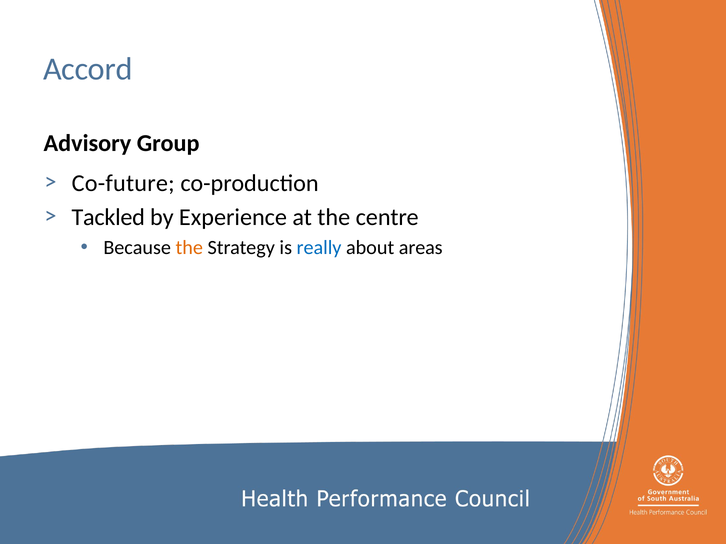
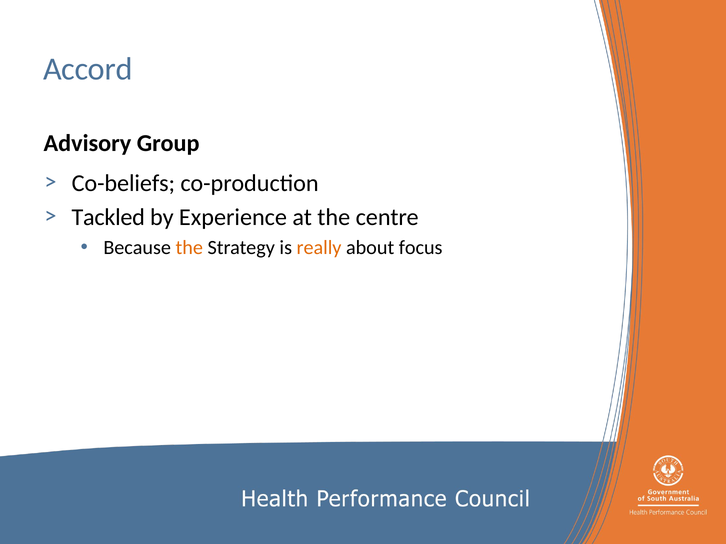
Co-future: Co-future -> Co-beliefs
really colour: blue -> orange
areas: areas -> focus
